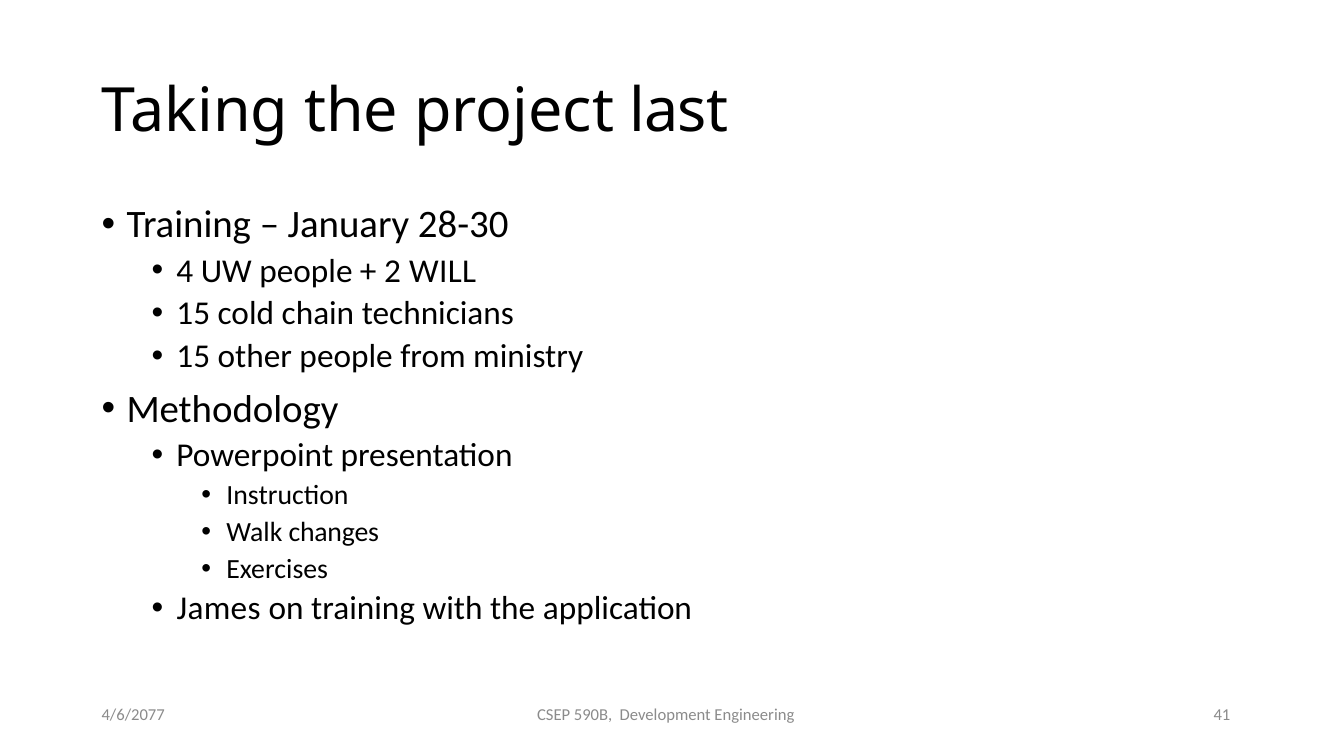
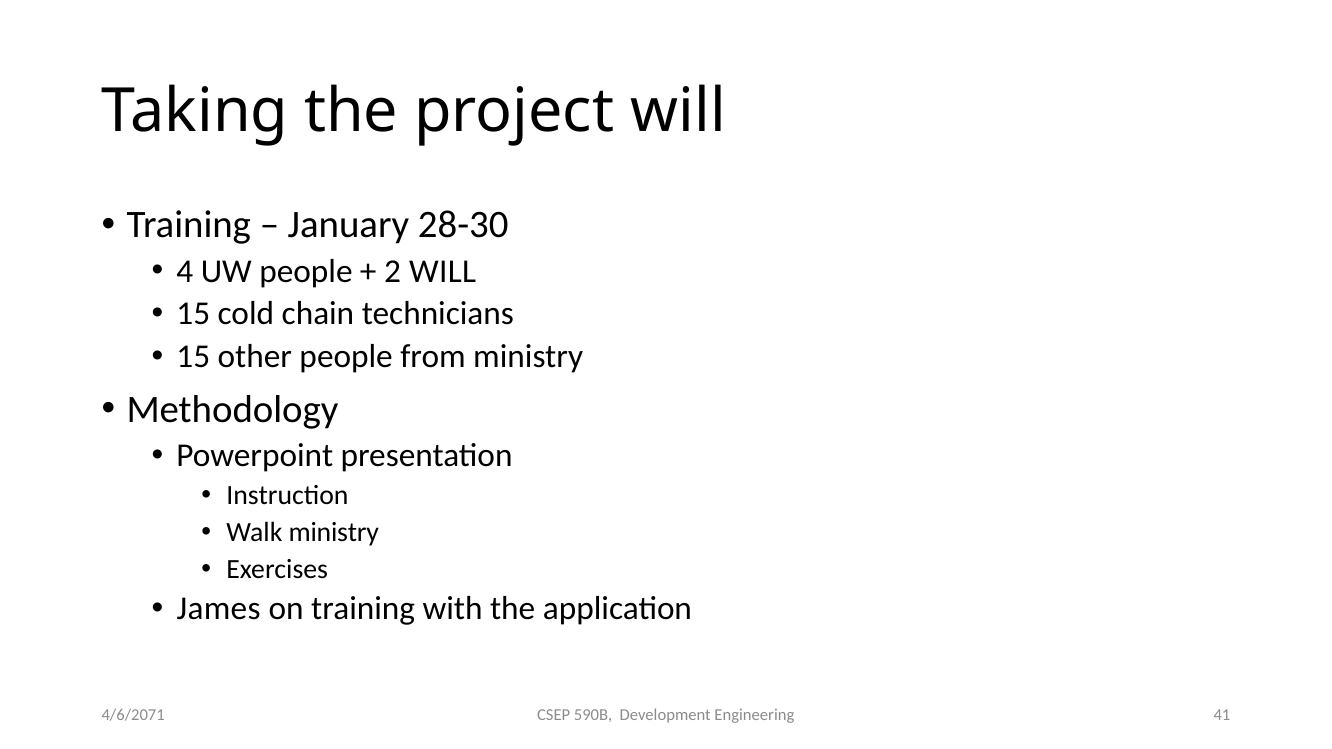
project last: last -> will
Walk changes: changes -> ministry
4/6/2077: 4/6/2077 -> 4/6/2071
